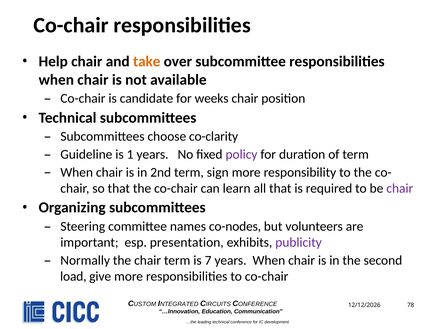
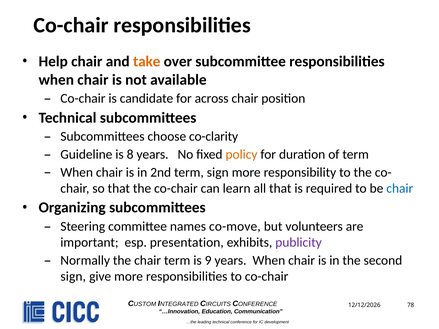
weeks: weeks -> across
1: 1 -> 8
policy colour: purple -> orange
chair at (400, 189) colour: purple -> blue
co-nodes: co-nodes -> co-move
7: 7 -> 9
load at (73, 277): load -> sign
